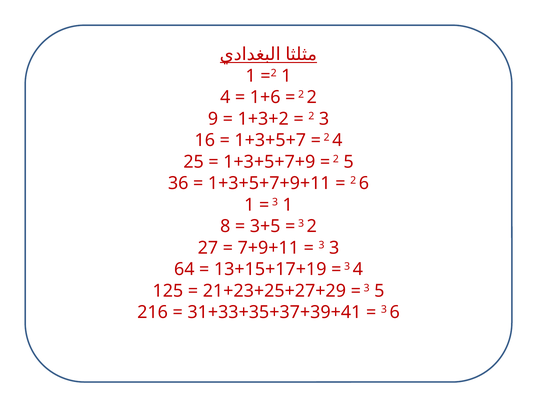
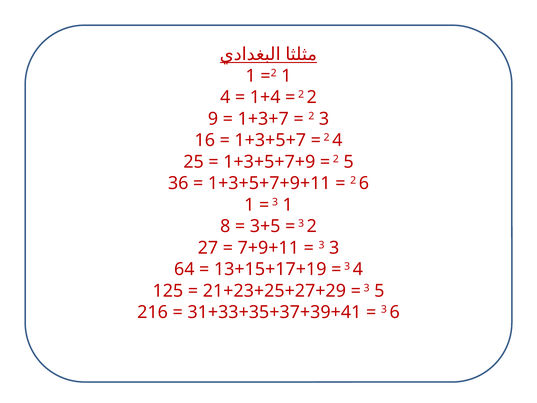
1+6: 1+6 -> 1+4
1+3+2: 1+3+2 -> 1+3+7
